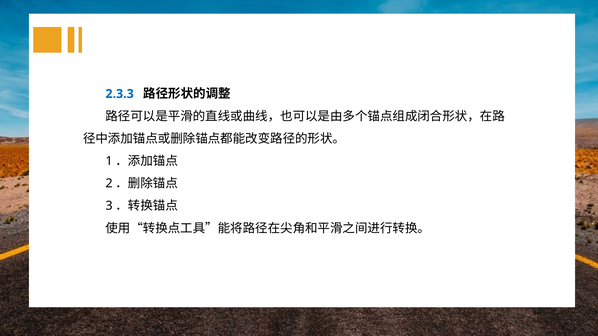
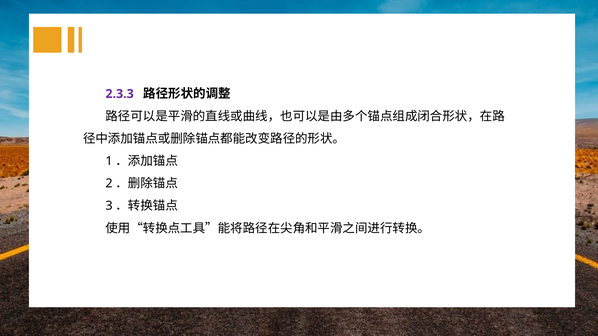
2.3.3 colour: blue -> purple
